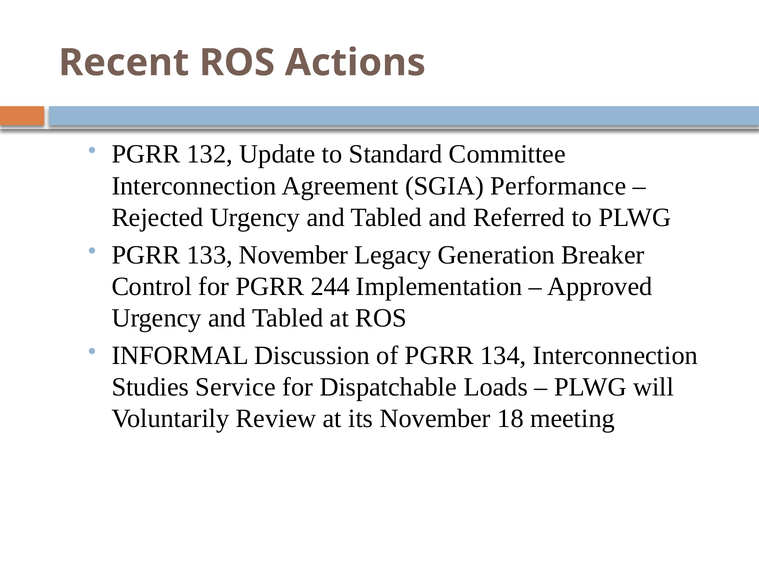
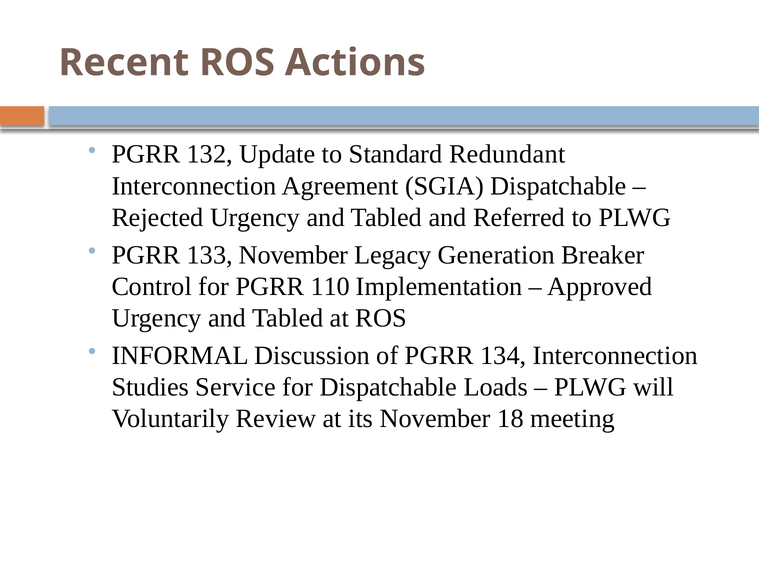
Committee: Committee -> Redundant
SGIA Performance: Performance -> Dispatchable
244: 244 -> 110
